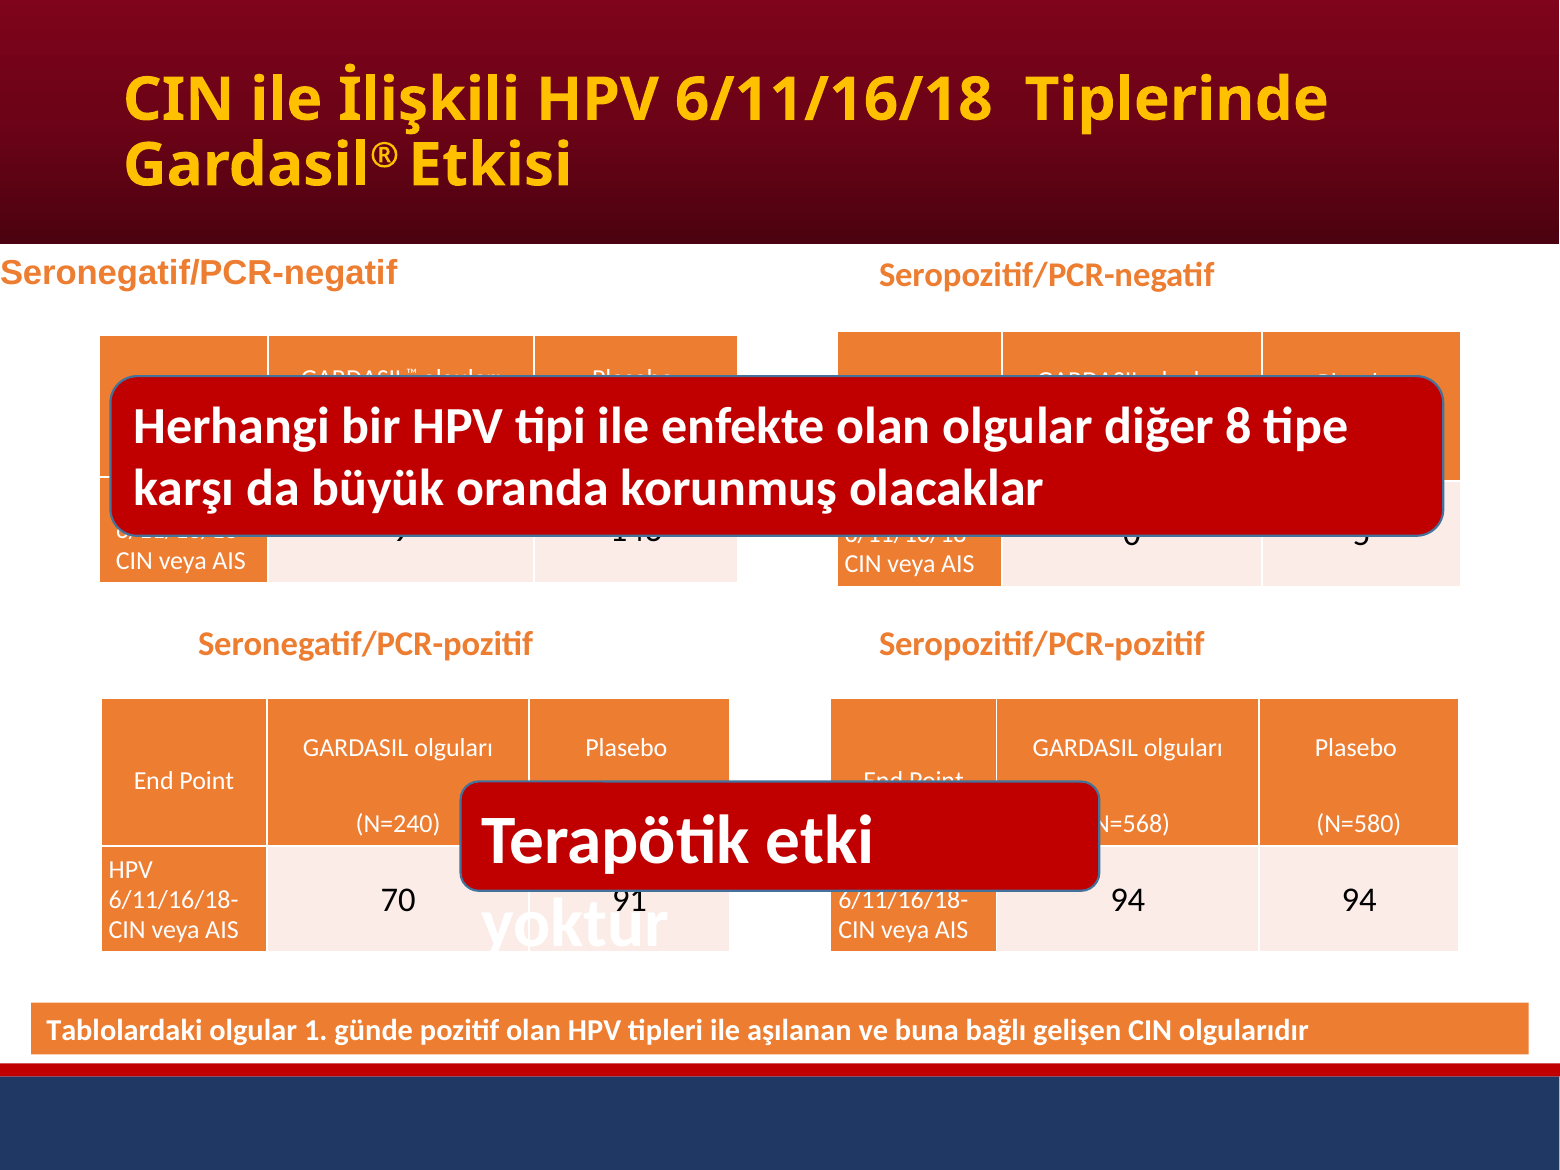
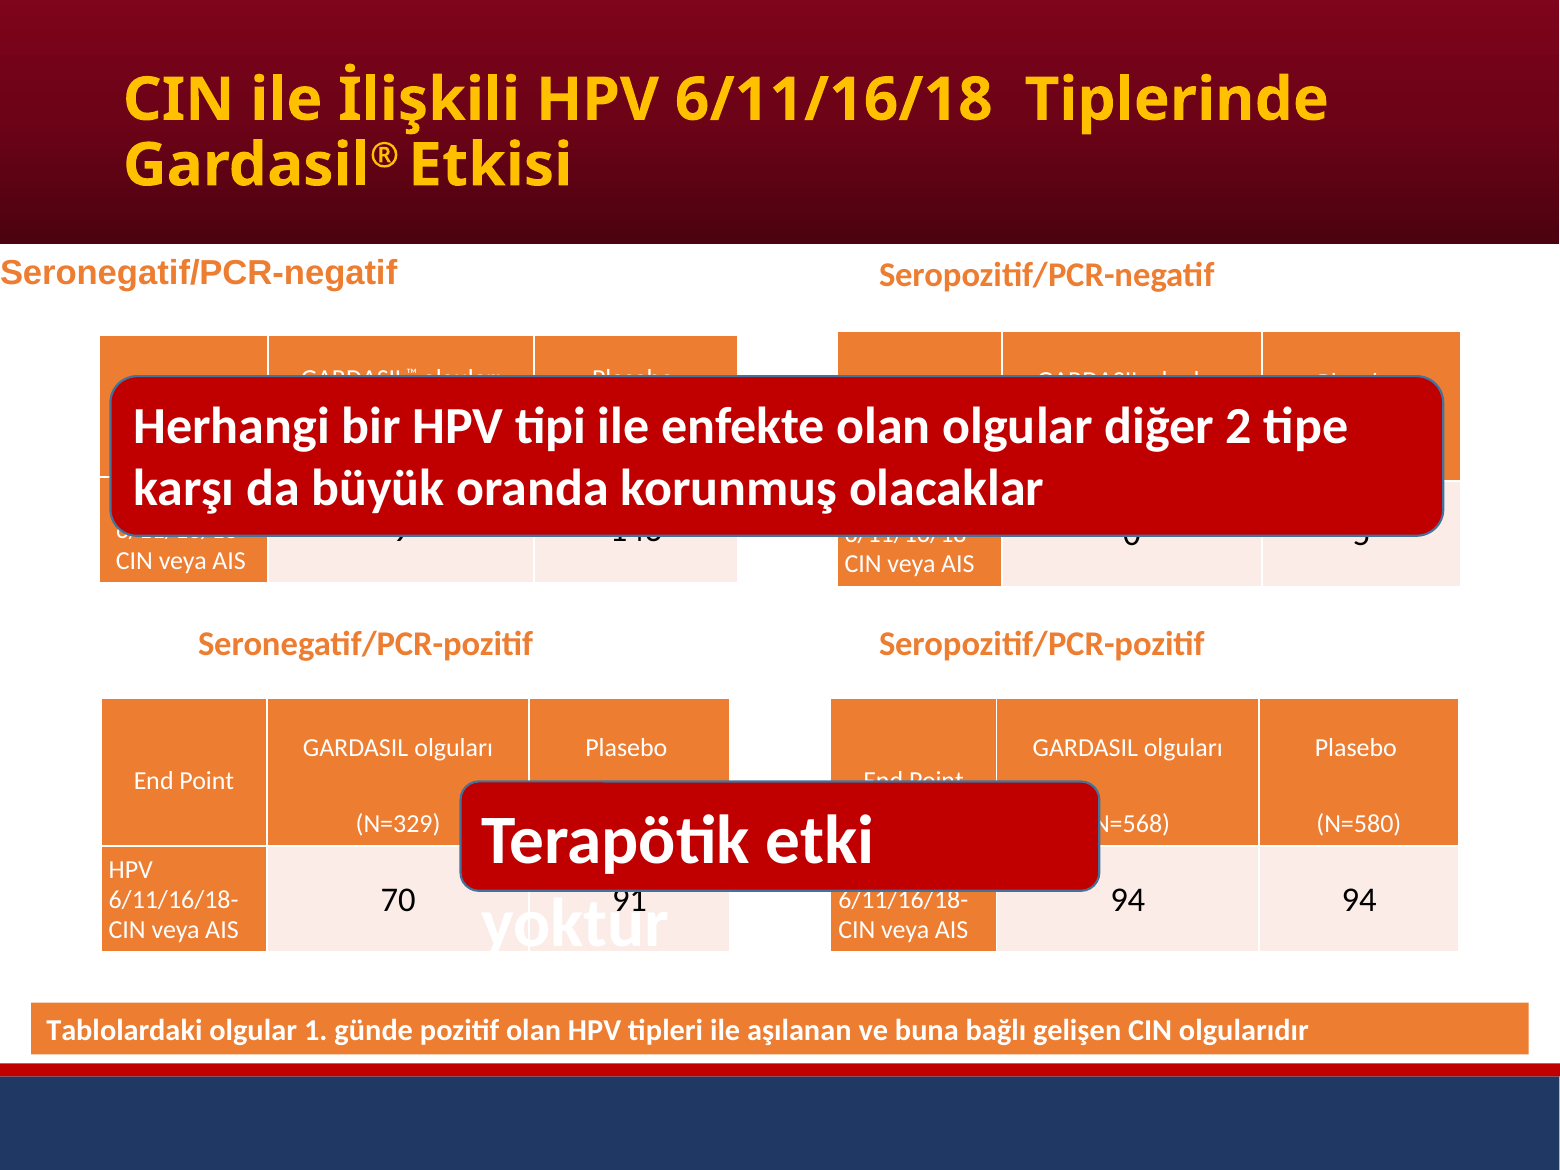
8: 8 -> 2
N=240: N=240 -> N=329
